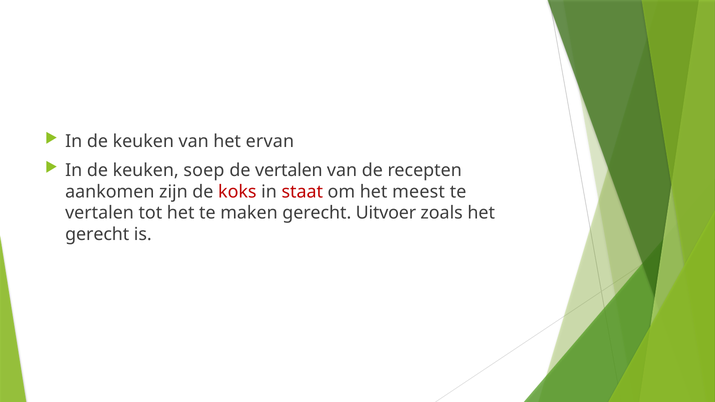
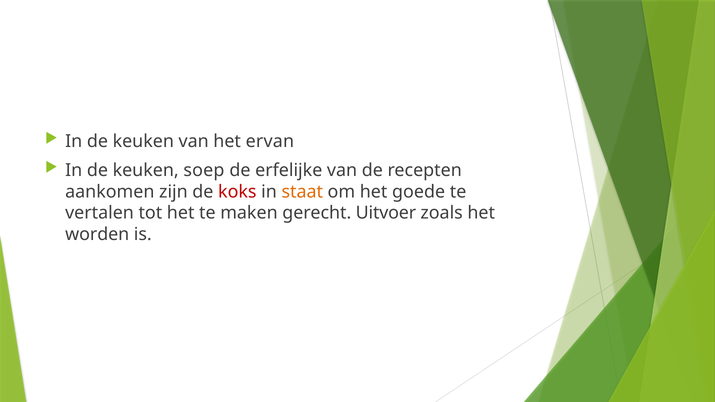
de vertalen: vertalen -> erfelijke
staat colour: red -> orange
meest: meest -> goede
gerecht at (97, 235): gerecht -> worden
